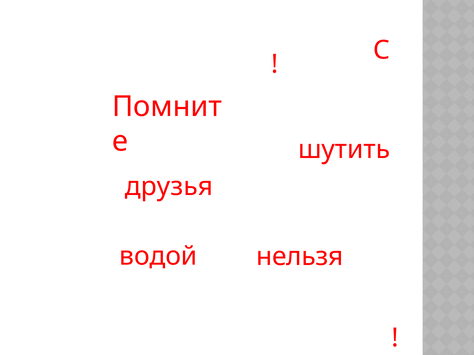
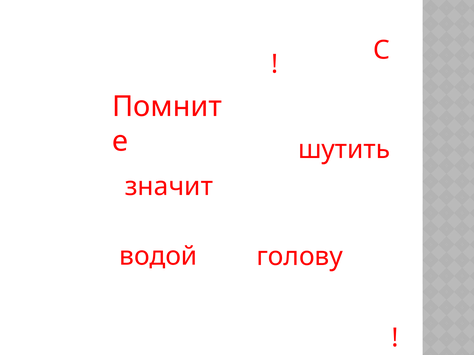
друзья: друзья -> значит
нельзя: нельзя -> голову
